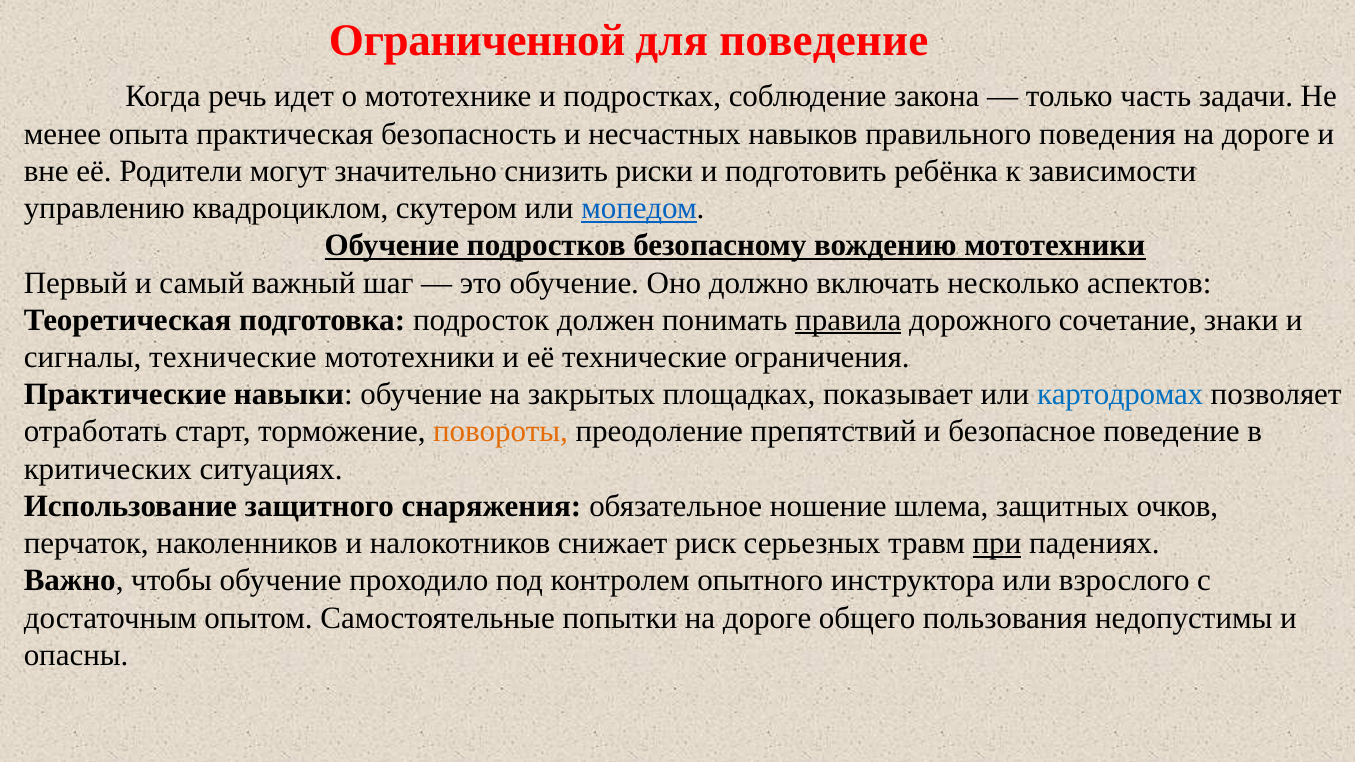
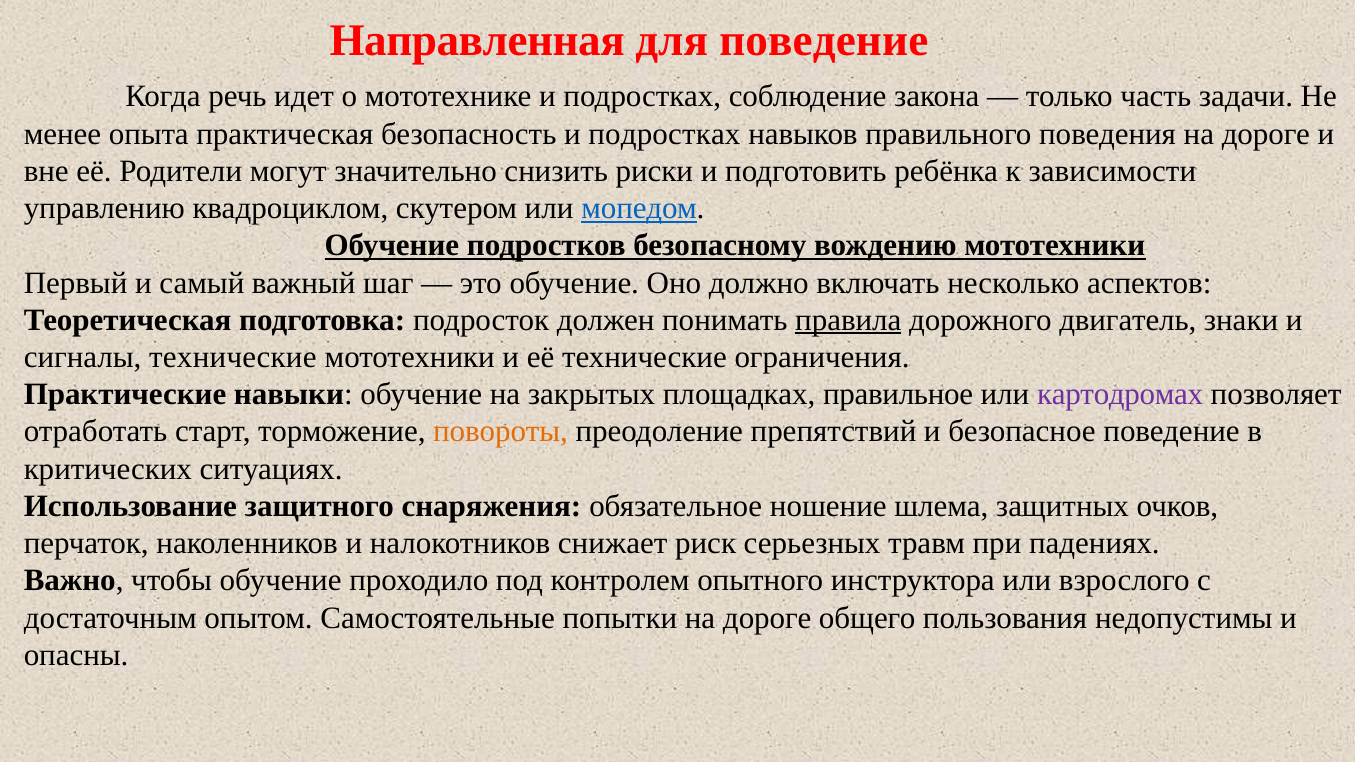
Ограниченной: Ограниченной -> Направленная
безопасность и несчастных: несчастных -> подростках
сочетание: сочетание -> двигатель
показывает: показывает -> правильное
картодромах colour: blue -> purple
при underline: present -> none
